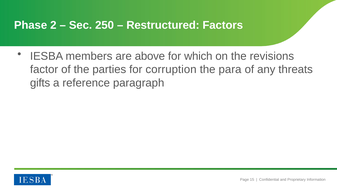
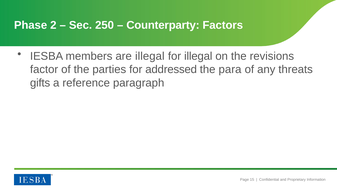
Restructured: Restructured -> Counterparty
are above: above -> illegal
for which: which -> illegal
corruption: corruption -> addressed
